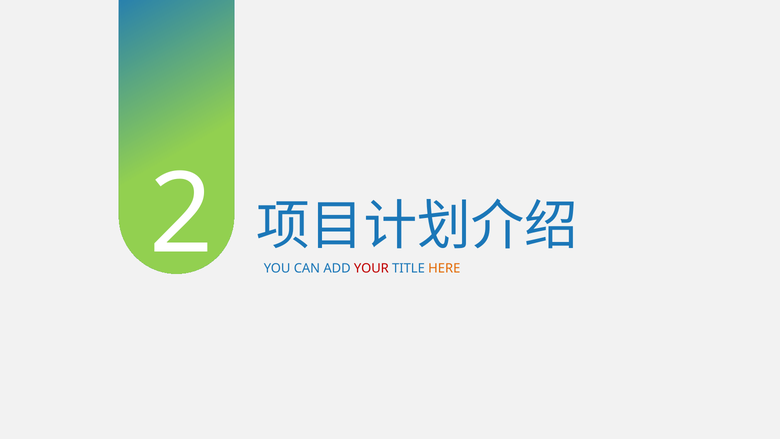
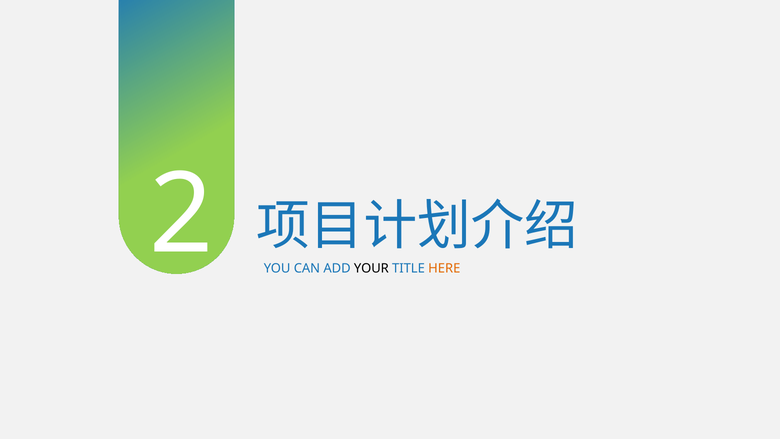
YOUR colour: red -> black
